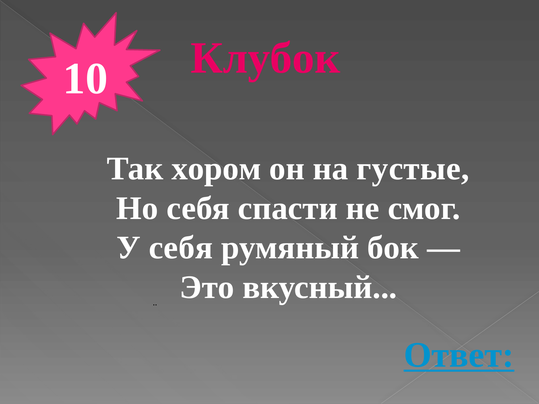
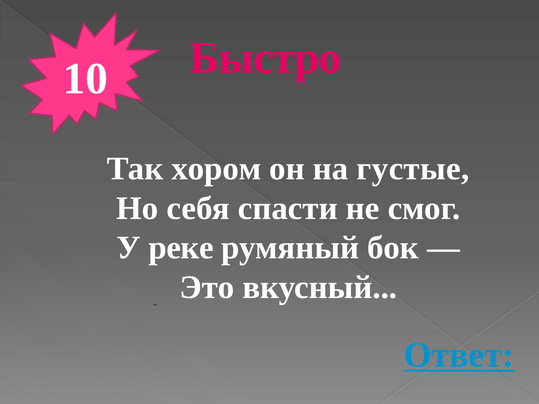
Клубок: Клубок -> Быстро
У себя: себя -> реке
